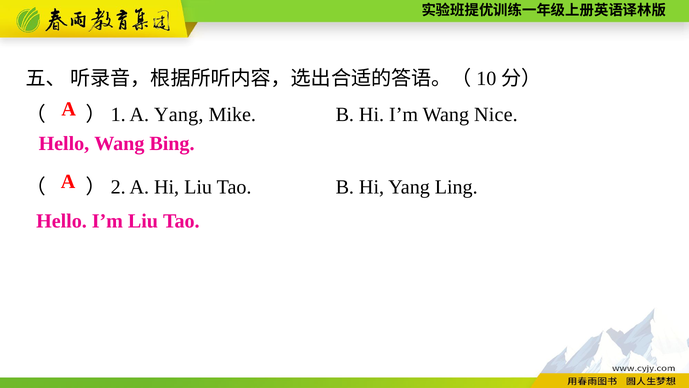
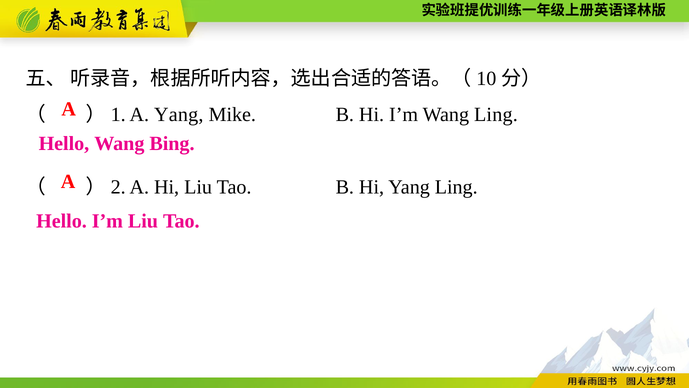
Wang Nice: Nice -> Ling
